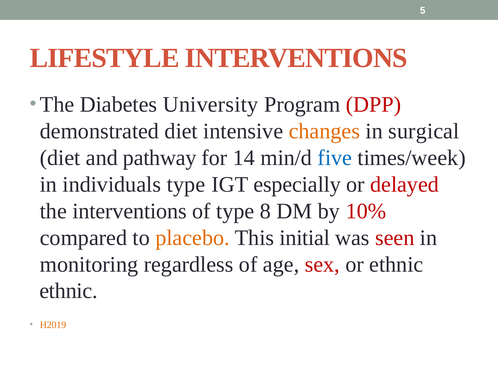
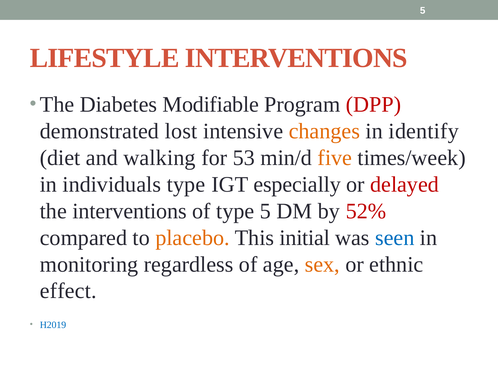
University: University -> Modifiable
demonstrated diet: diet -> lost
surgical: surgical -> identify
pathway: pathway -> walking
14: 14 -> 53
five colour: blue -> orange
type 8: 8 -> 5
10%: 10% -> 52%
seen colour: red -> blue
sex colour: red -> orange
ethnic at (69, 291): ethnic -> effect
H2019 colour: orange -> blue
